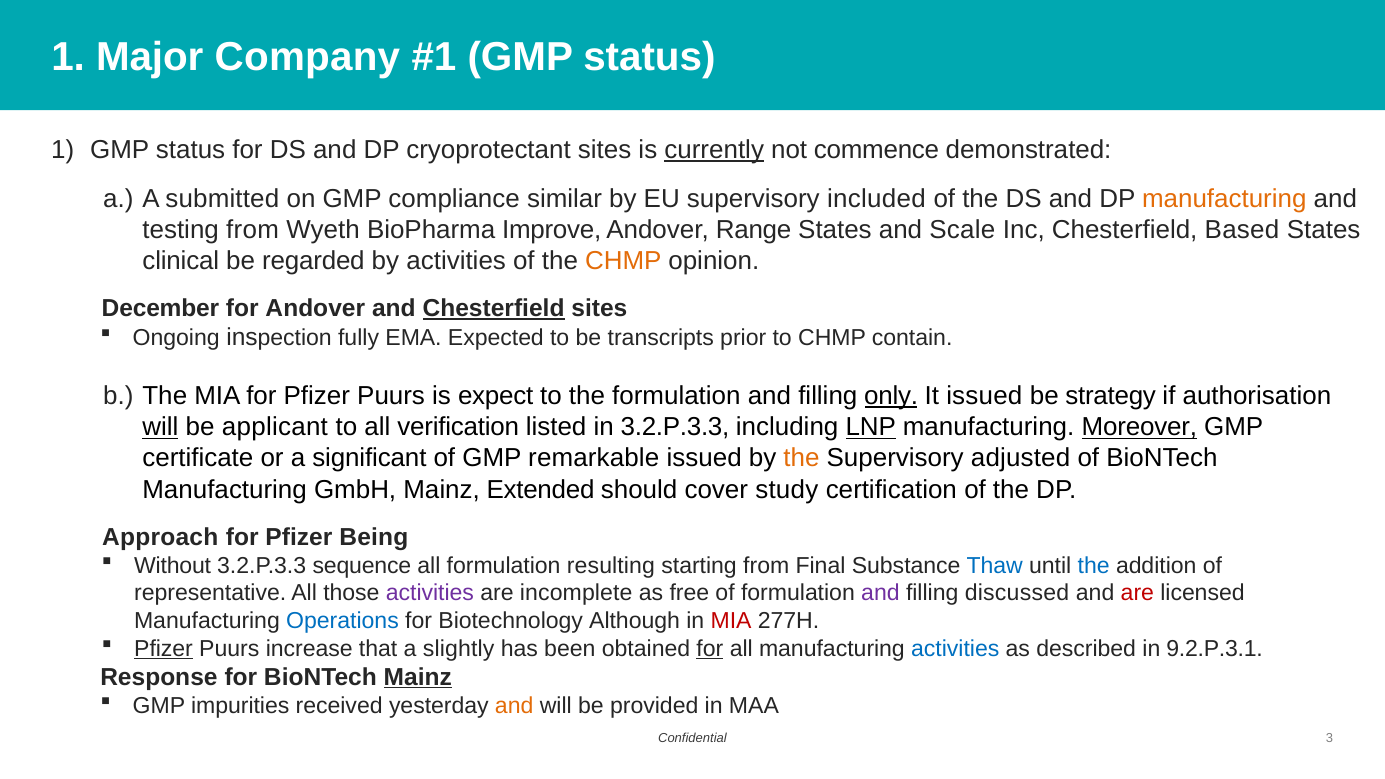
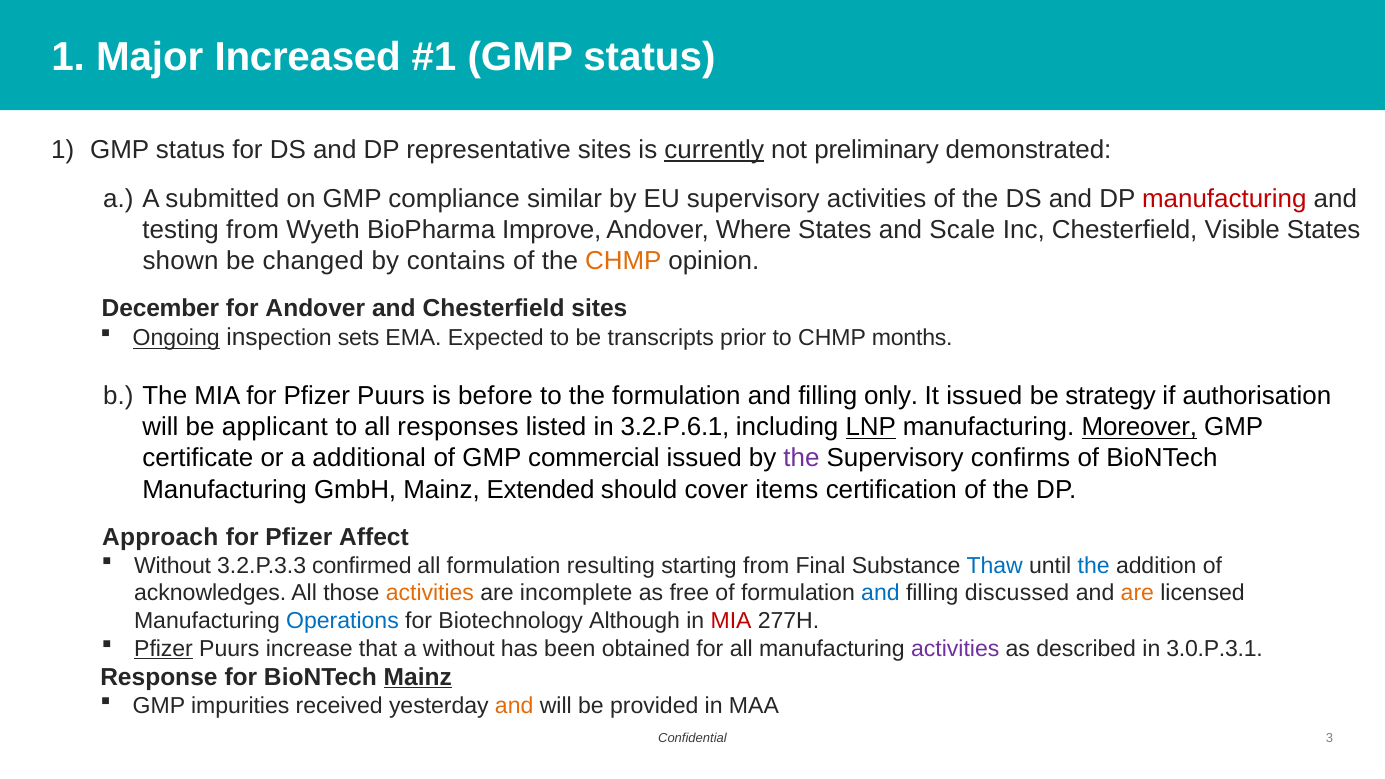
Company: Company -> Increased
cryoprotectant: cryoprotectant -> representative
commence: commence -> preliminary
supervisory included: included -> activities
manufacturing at (1224, 199) colour: orange -> red
Range: Range -> Where
Based: Based -> Visible
clinical: clinical -> shown
regarded: regarded -> changed
by activities: activities -> contains
Chesterfield at (494, 308) underline: present -> none
Ongoing underline: none -> present
fully: fully -> sets
contain: contain -> months
expect: expect -> before
only underline: present -> none
will at (160, 427) underline: present -> none
verification: verification -> responses
in 3.2.P.3.3: 3.2.P.3.3 -> 3.2.P.6.1
significant: significant -> additional
remarkable: remarkable -> commercial
the at (801, 458) colour: orange -> purple
adjusted: adjusted -> confirms
study: study -> items
Being: Being -> Affect
sequence: sequence -> confirmed
representative: representative -> acknowledges
activities at (430, 593) colour: purple -> orange
and at (880, 593) colour: purple -> blue
are at (1137, 593) colour: red -> orange
a slightly: slightly -> without
for at (710, 649) underline: present -> none
activities at (955, 649) colour: blue -> purple
9.2.P.3.1: 9.2.P.3.1 -> 3.0.P.3.1
